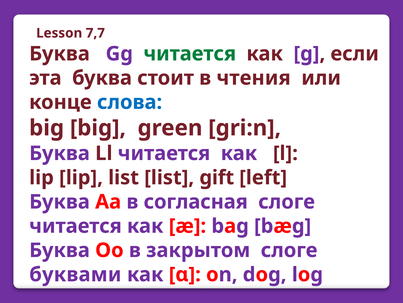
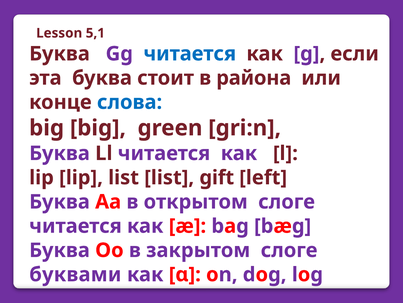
7,7: 7,7 -> 5,1
читается at (190, 54) colour: green -> blue
чтения: чтения -> района
согласная: согласная -> открытом
